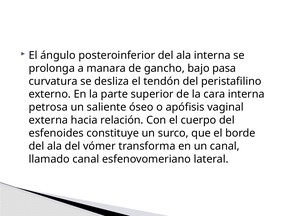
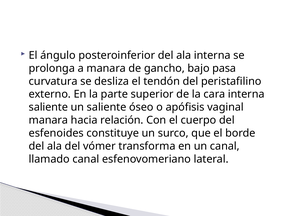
petrosa at (48, 107): petrosa -> saliente
externa at (48, 120): externa -> manara
